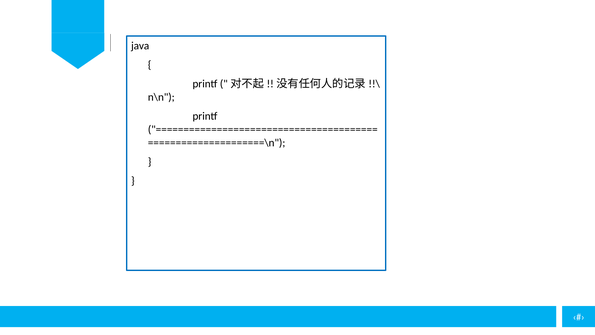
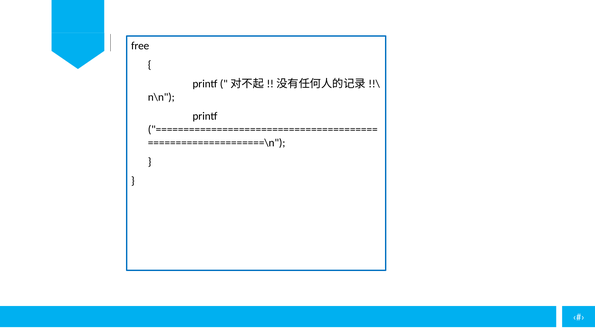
java: java -> free
